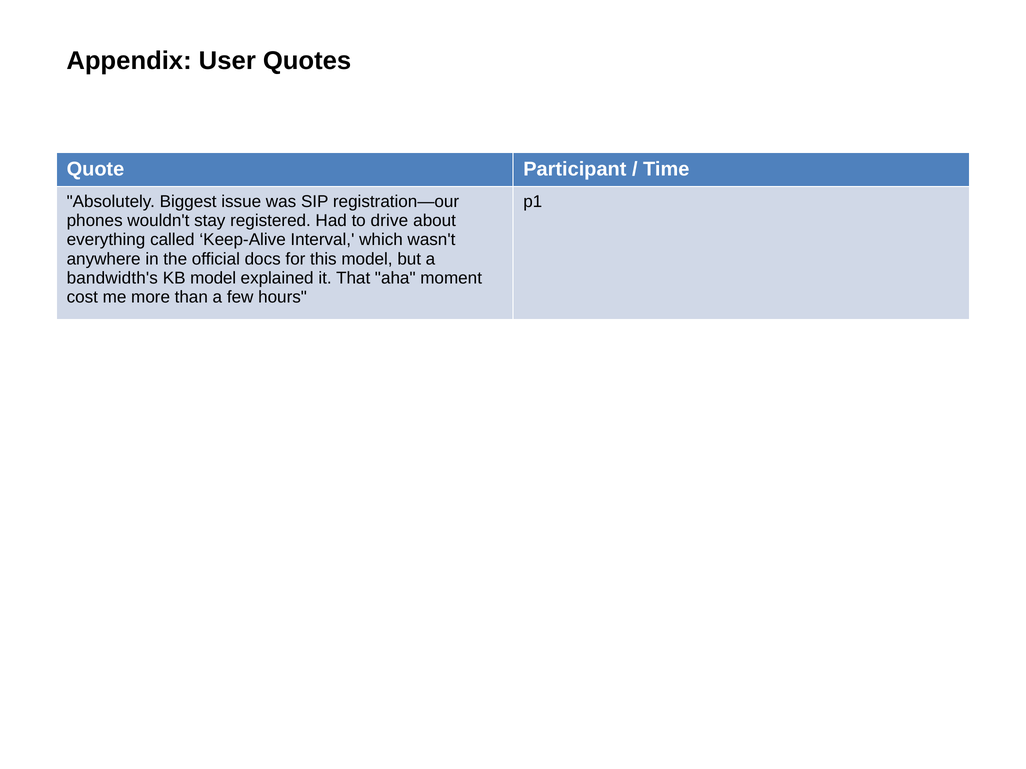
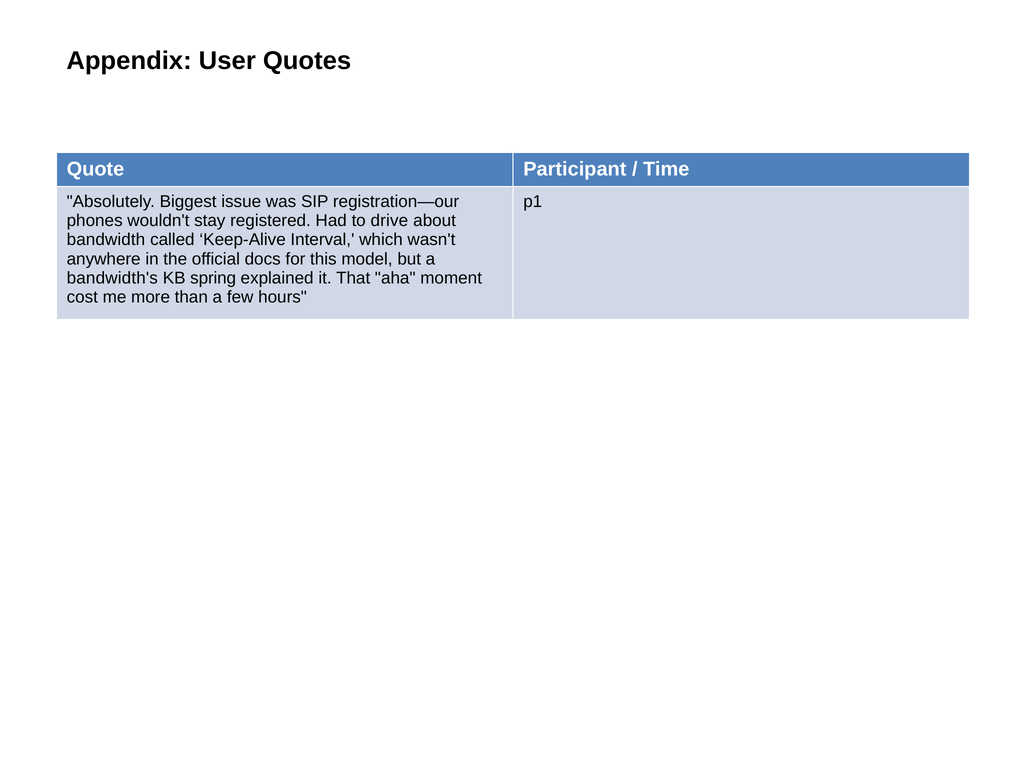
everything: everything -> bandwidth
KB model: model -> spring
